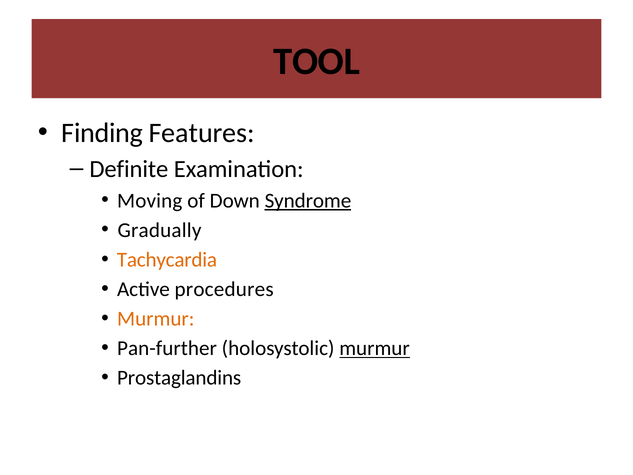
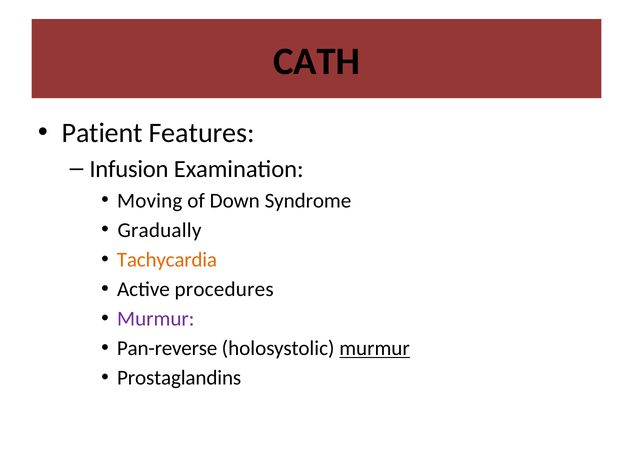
TOOL: TOOL -> CATH
Finding: Finding -> Patient
Definite: Definite -> Infusion
Syndrome underline: present -> none
Murmur at (156, 319) colour: orange -> purple
Pan-further: Pan-further -> Pan-reverse
